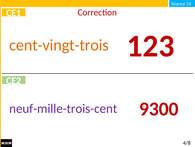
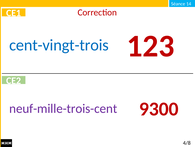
cent-vingt-trois colour: orange -> blue
